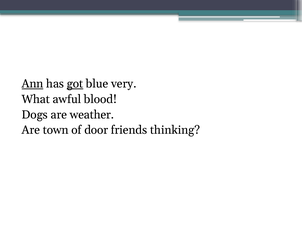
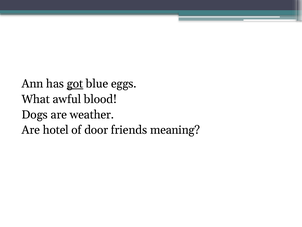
Ann underline: present -> none
very: very -> eggs
town: town -> hotel
thinking: thinking -> meaning
